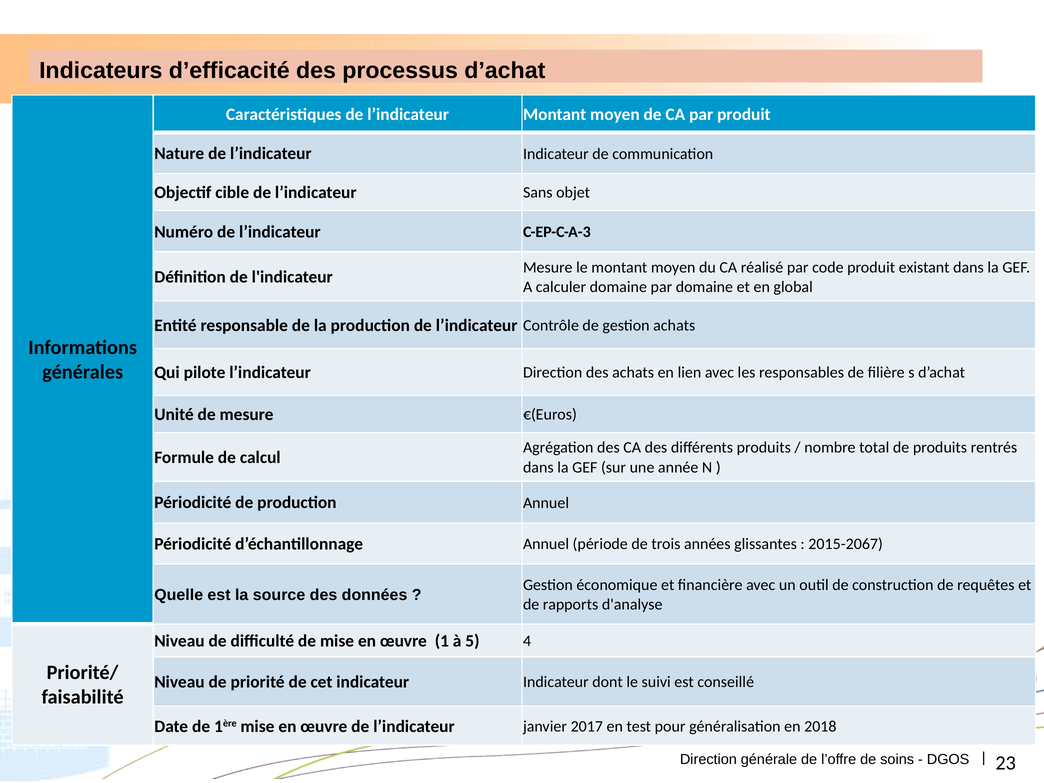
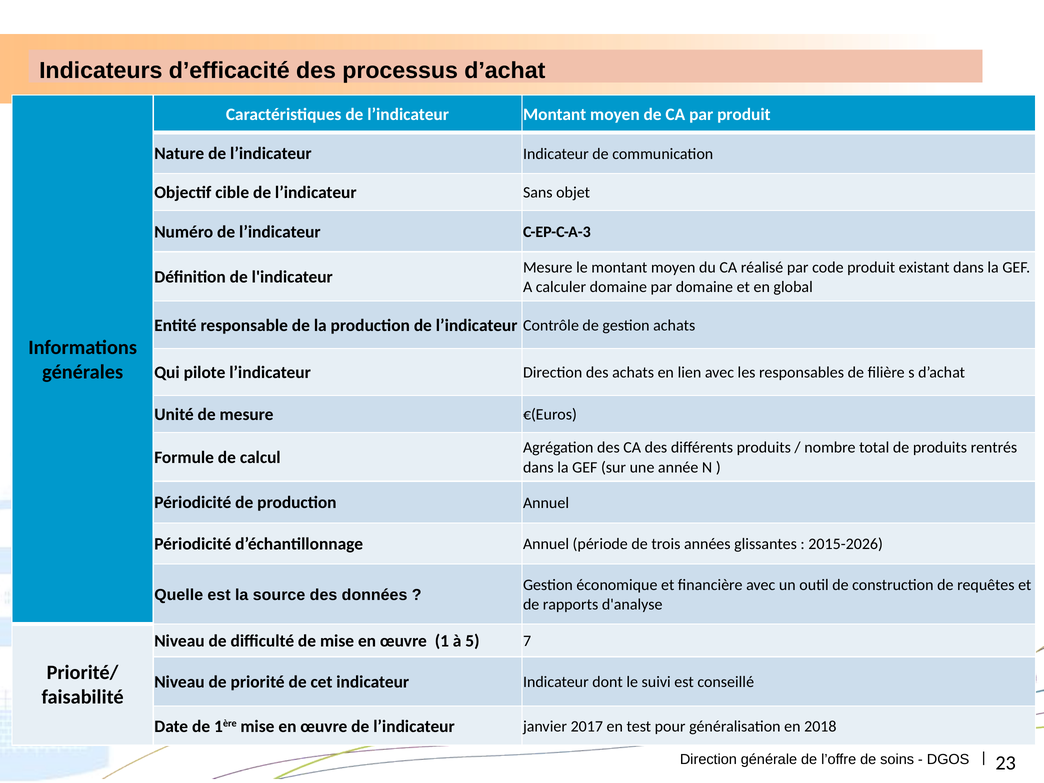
2015-2067: 2015-2067 -> 2015-2026
4: 4 -> 7
